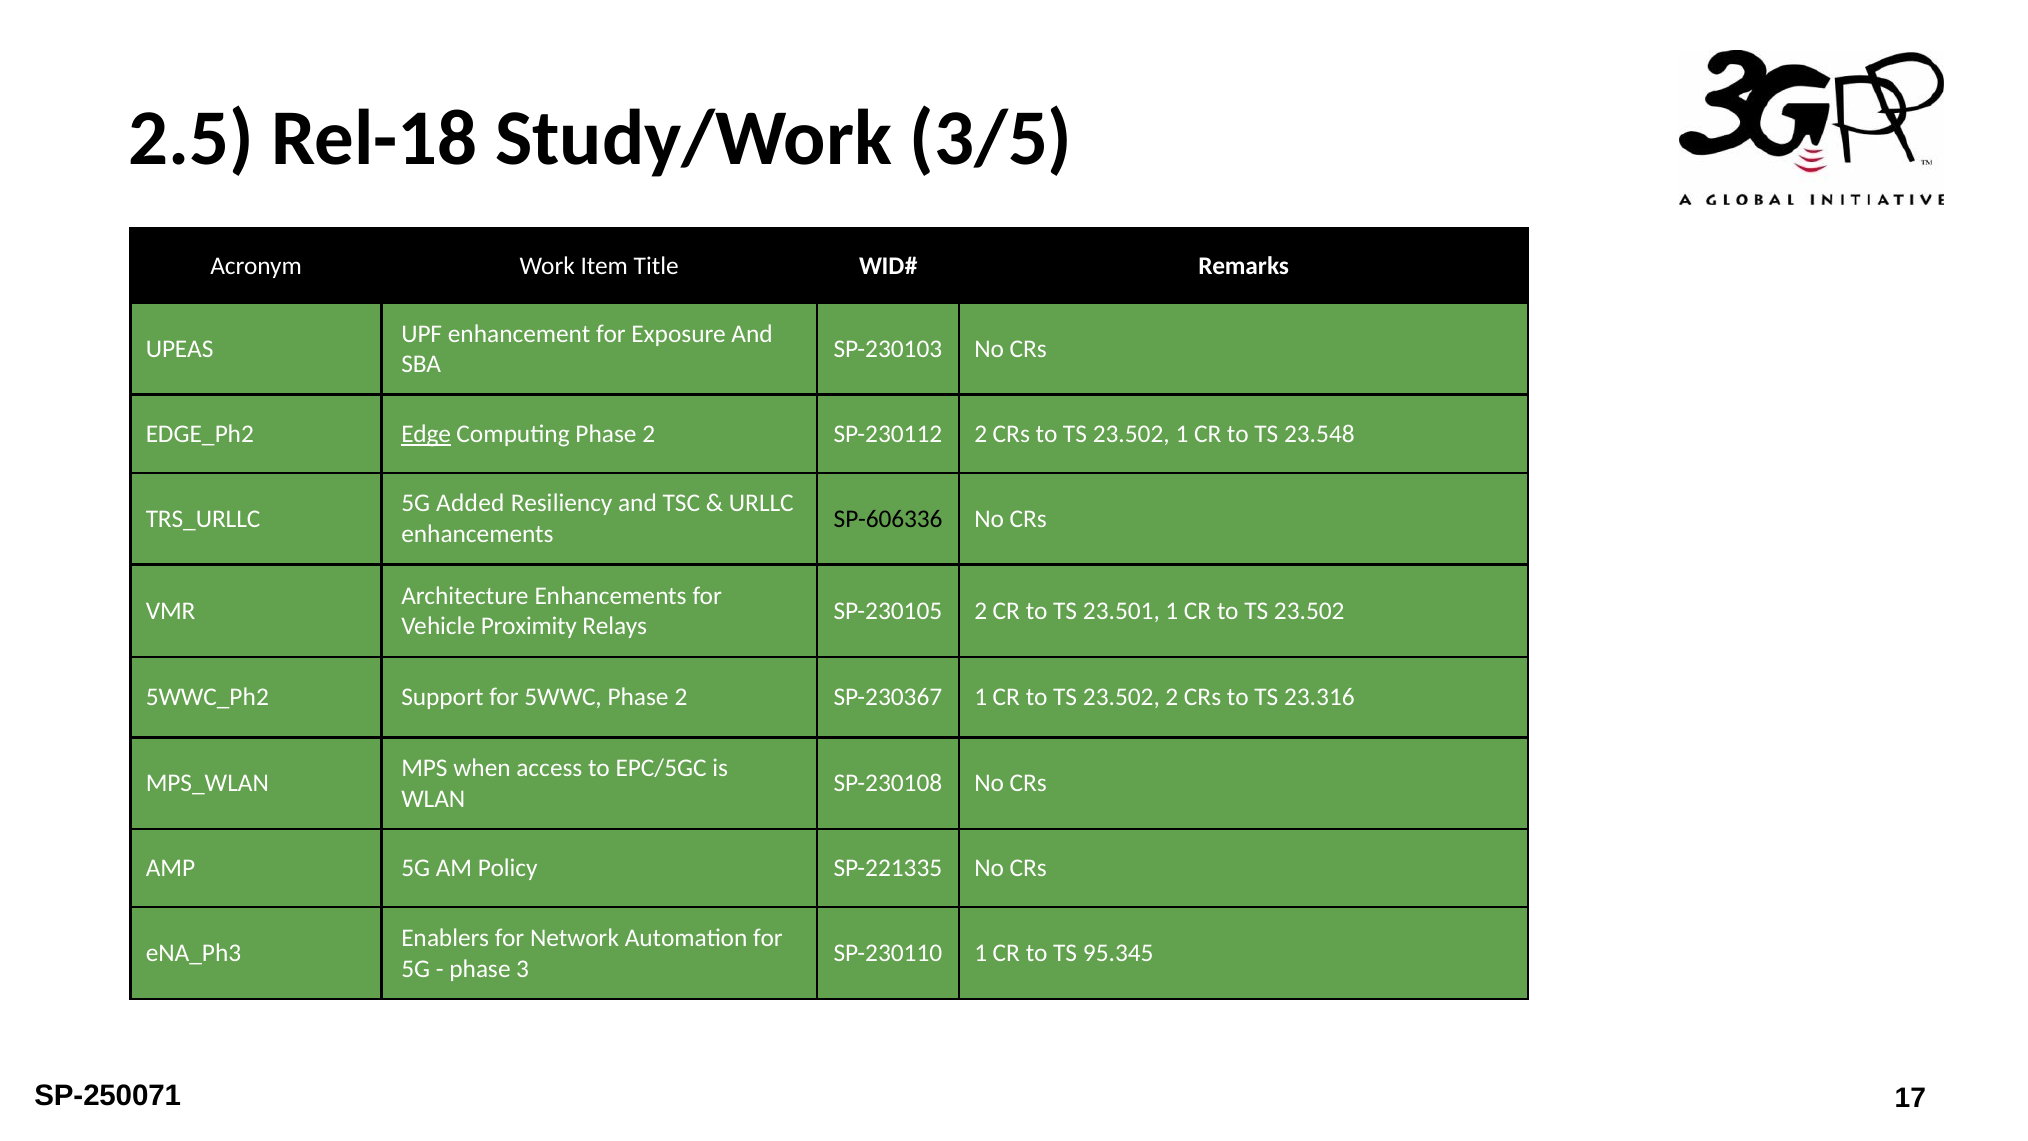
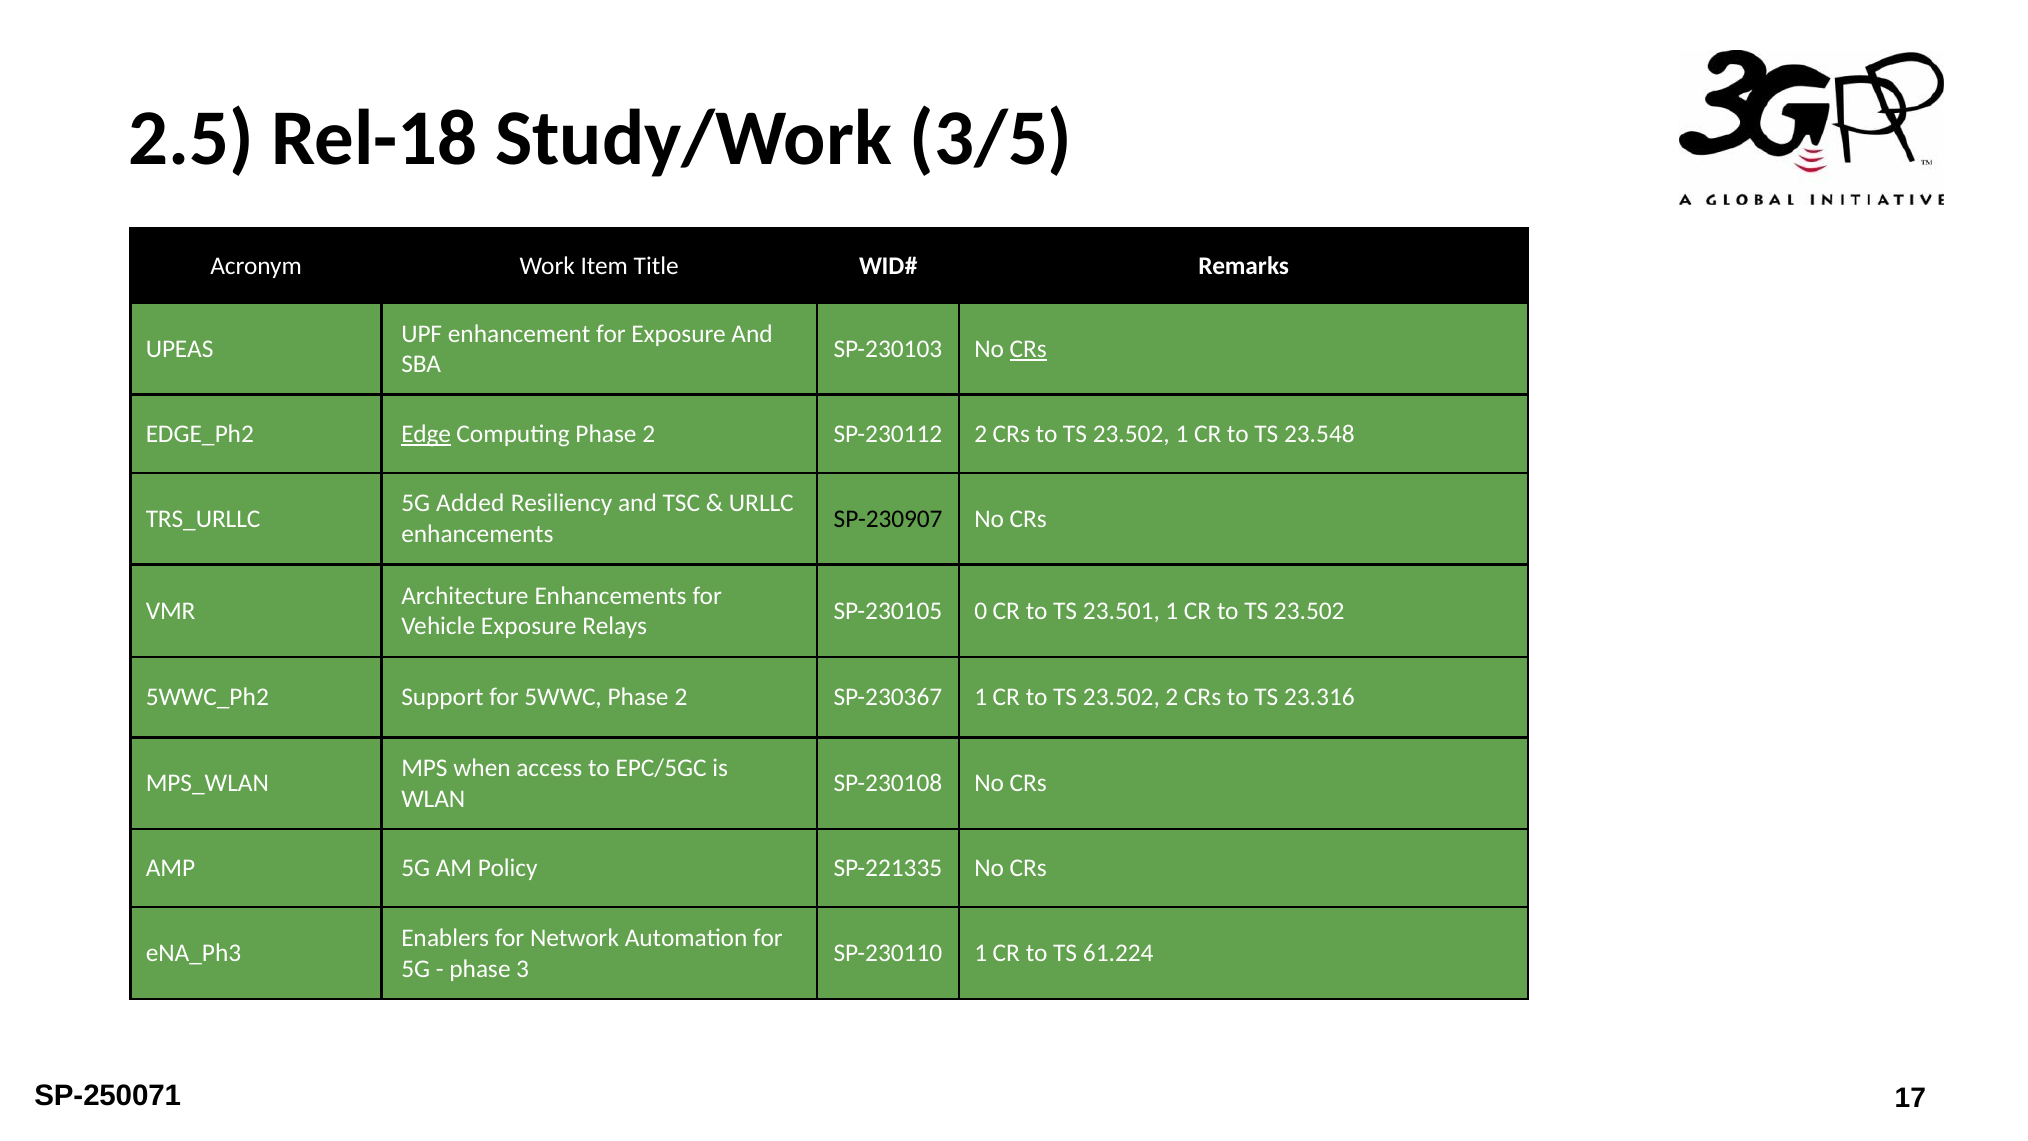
CRs at (1028, 349) underline: none -> present
SP-606336: SP-606336 -> SP-230907
SP-230105 2: 2 -> 0
Vehicle Proximity: Proximity -> Exposure
95.345: 95.345 -> 61.224
